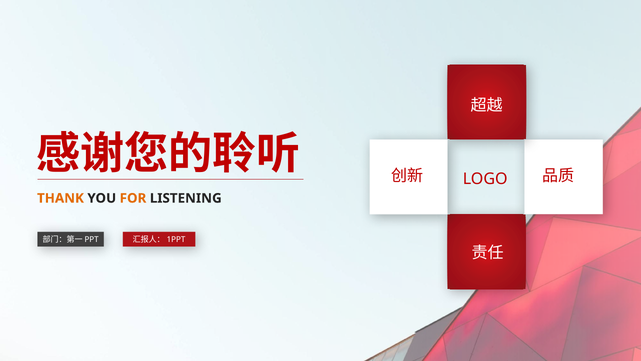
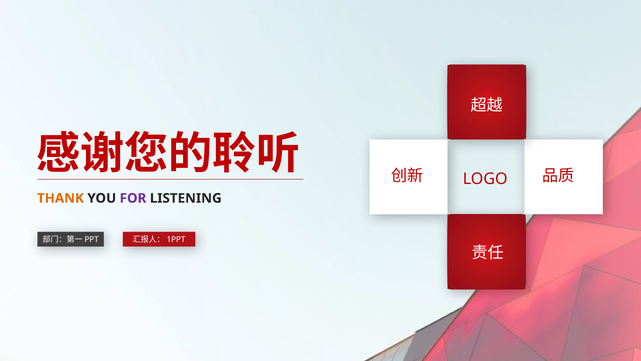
FOR colour: orange -> purple
